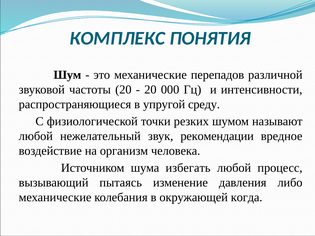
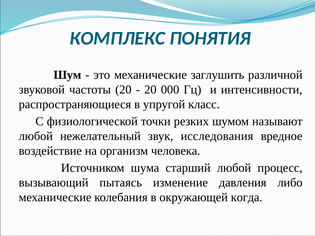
перепадов: перепадов -> заглушить
среду: среду -> класс
рекомендации: рекомендации -> исследования
избегать: избегать -> старший
